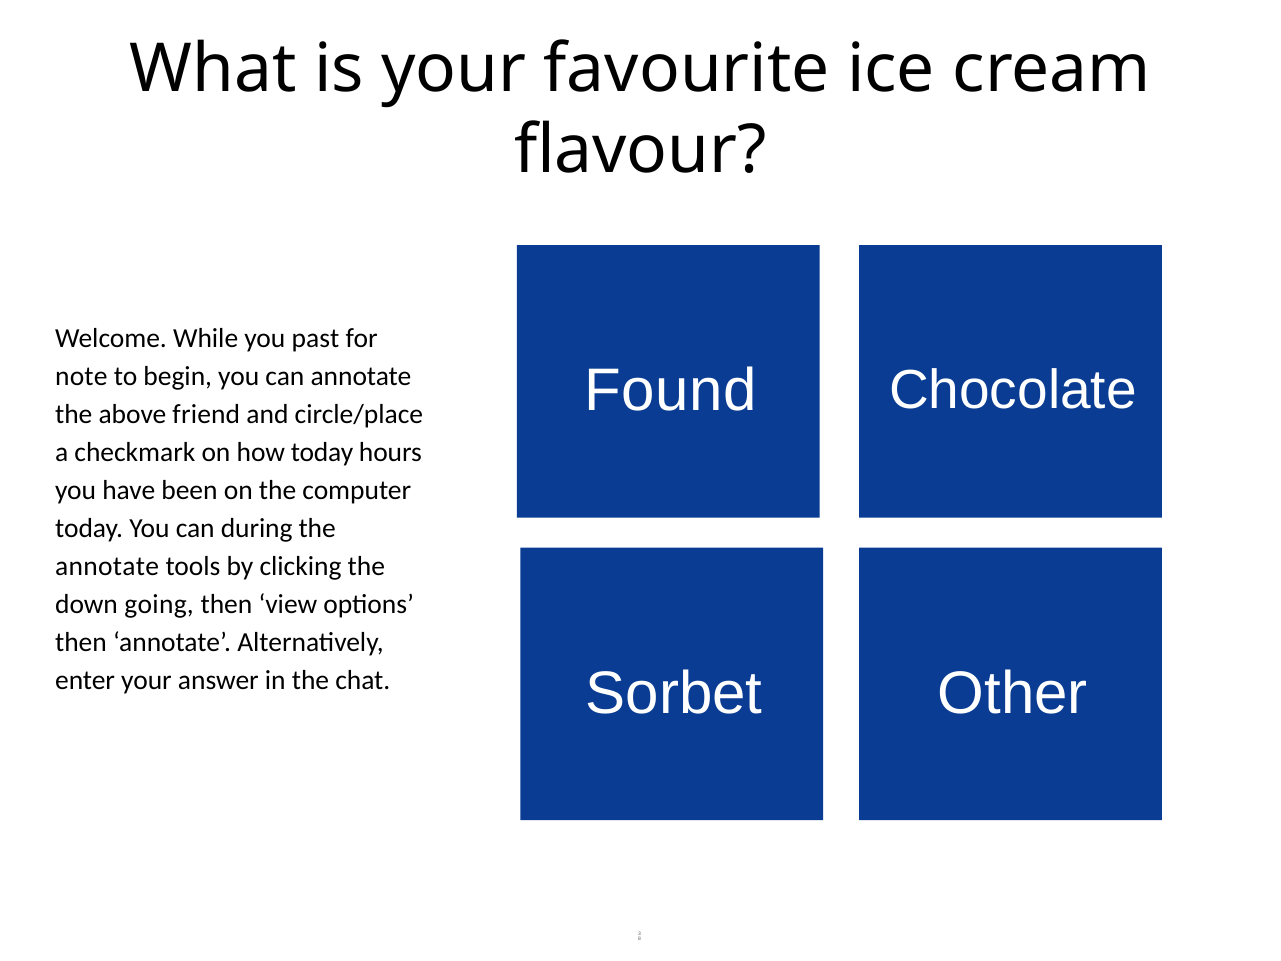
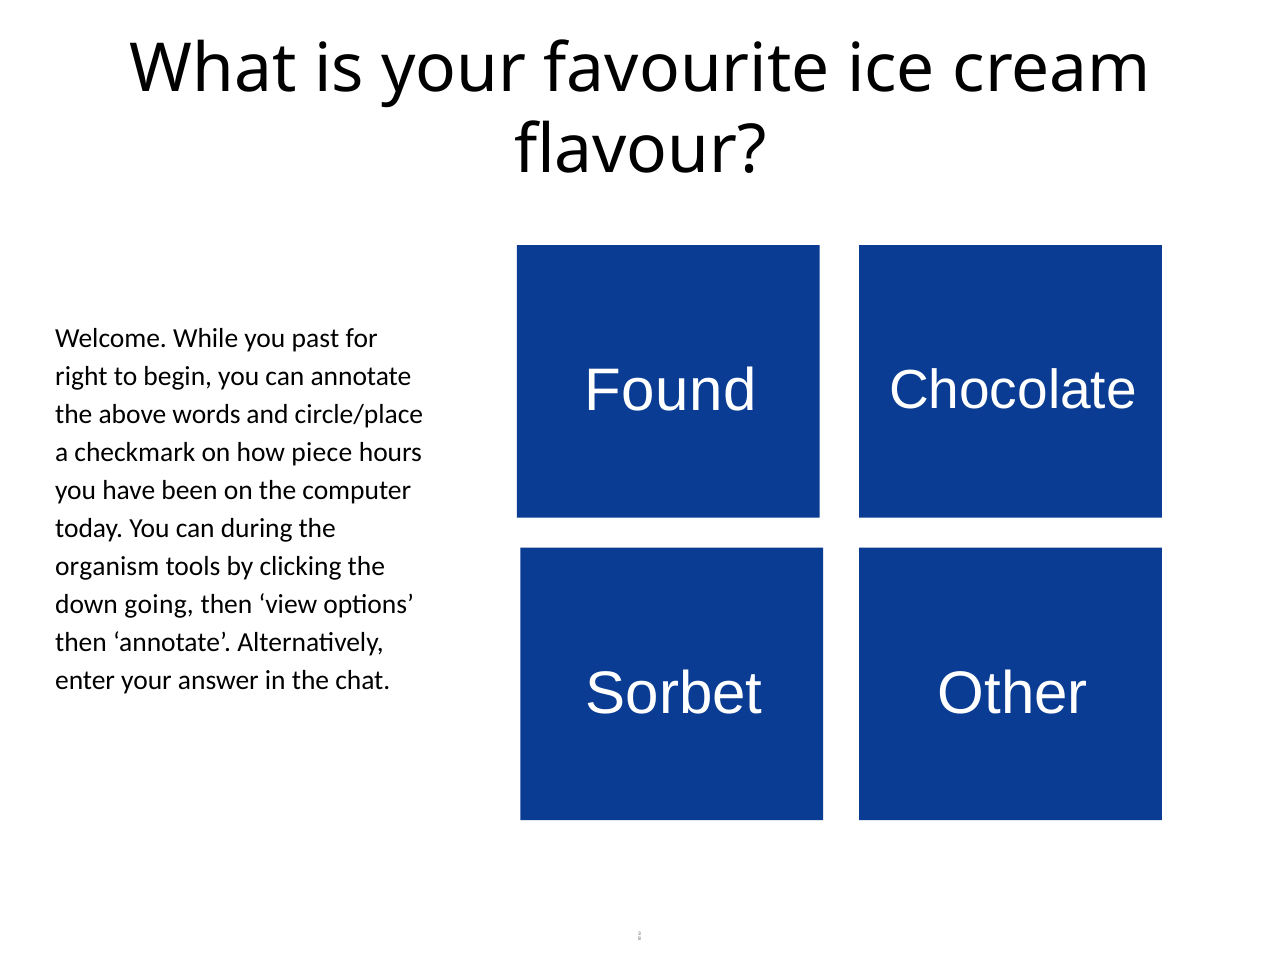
note: note -> right
friend: friend -> words
how today: today -> piece
annotate at (107, 566): annotate -> organism
